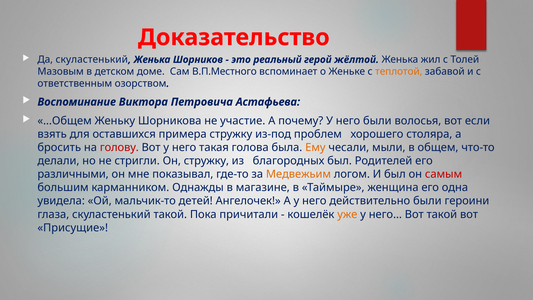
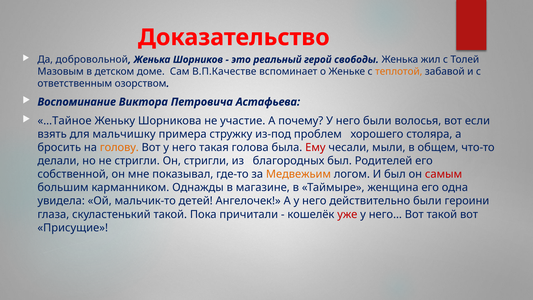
Да скуластенький: скуластенький -> добровольной
жёлтой: жёлтой -> свободы
В.П.Местного: В.П.Местного -> В.П.Качестве
…Общем: …Общем -> …Тайное
оставшихся: оставшихся -> мальчишку
голову colour: red -> orange
Ему colour: orange -> red
Он стружку: стружку -> стригли
различными: различными -> собственной
уже colour: orange -> red
